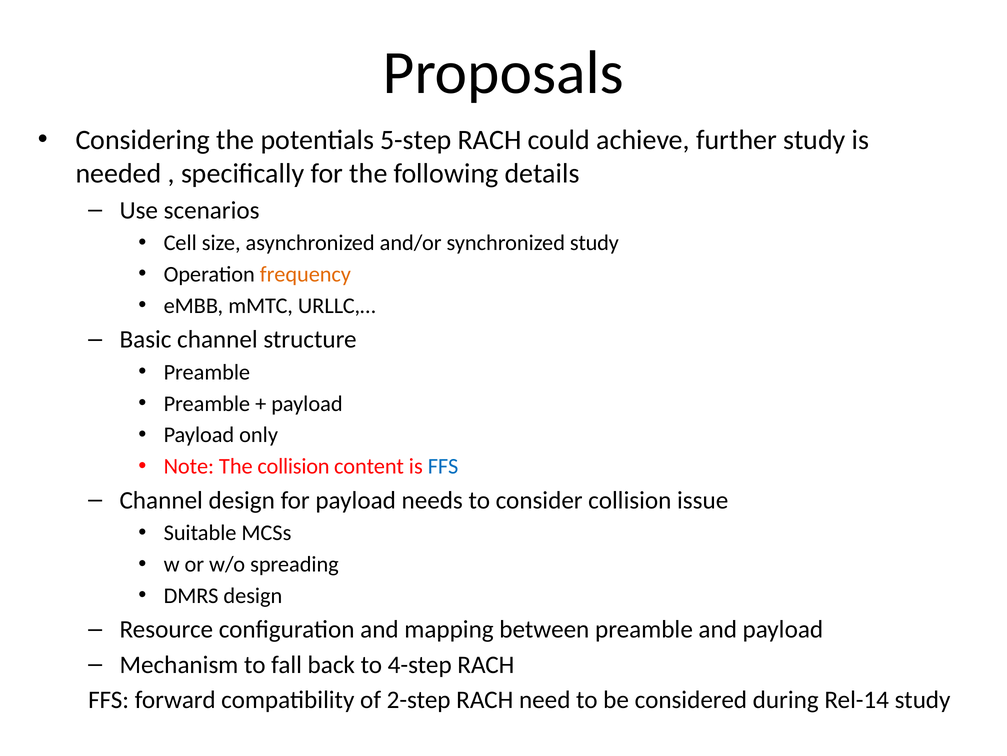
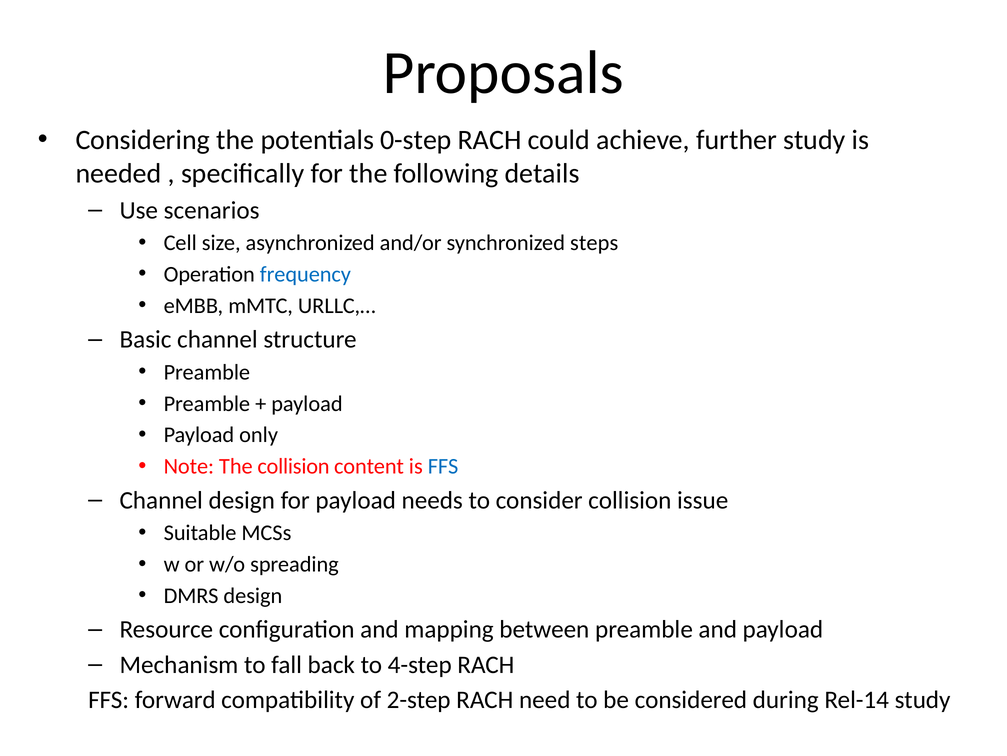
5-step: 5-step -> 0-step
synchronized study: study -> steps
frequency colour: orange -> blue
